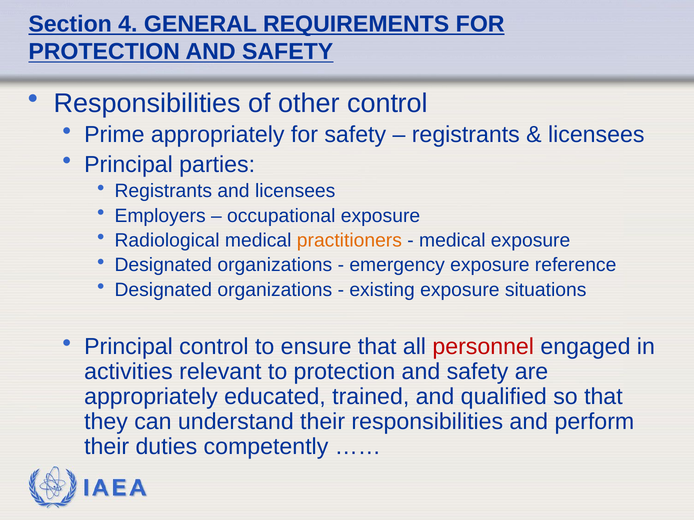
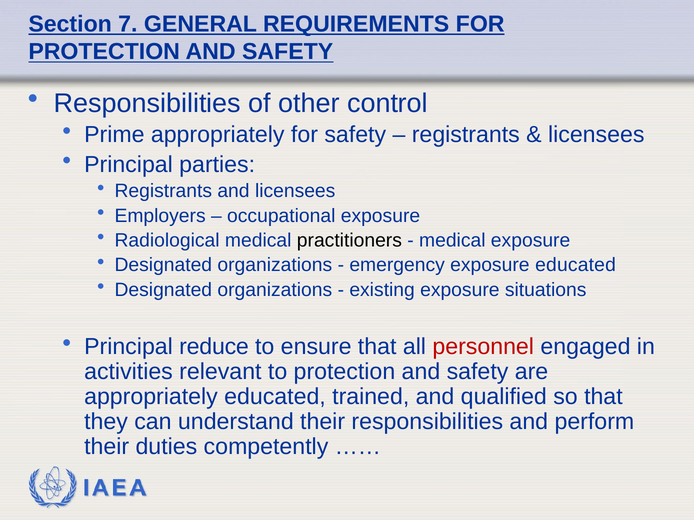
4: 4 -> 7
practitioners colour: orange -> black
exposure reference: reference -> educated
Principal control: control -> reduce
